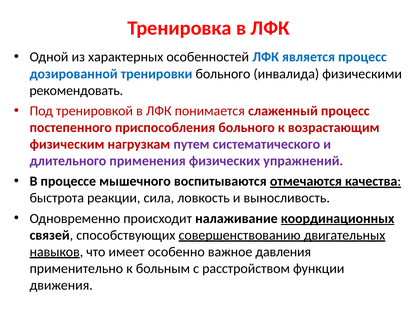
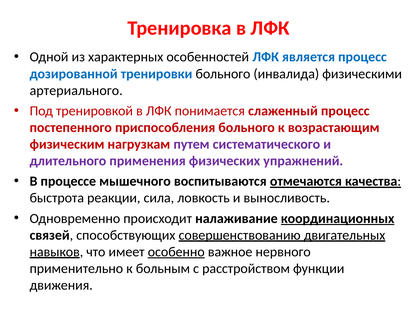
рекомендовать: рекомендовать -> артериального
особенно underline: none -> present
давления: давления -> нервного
